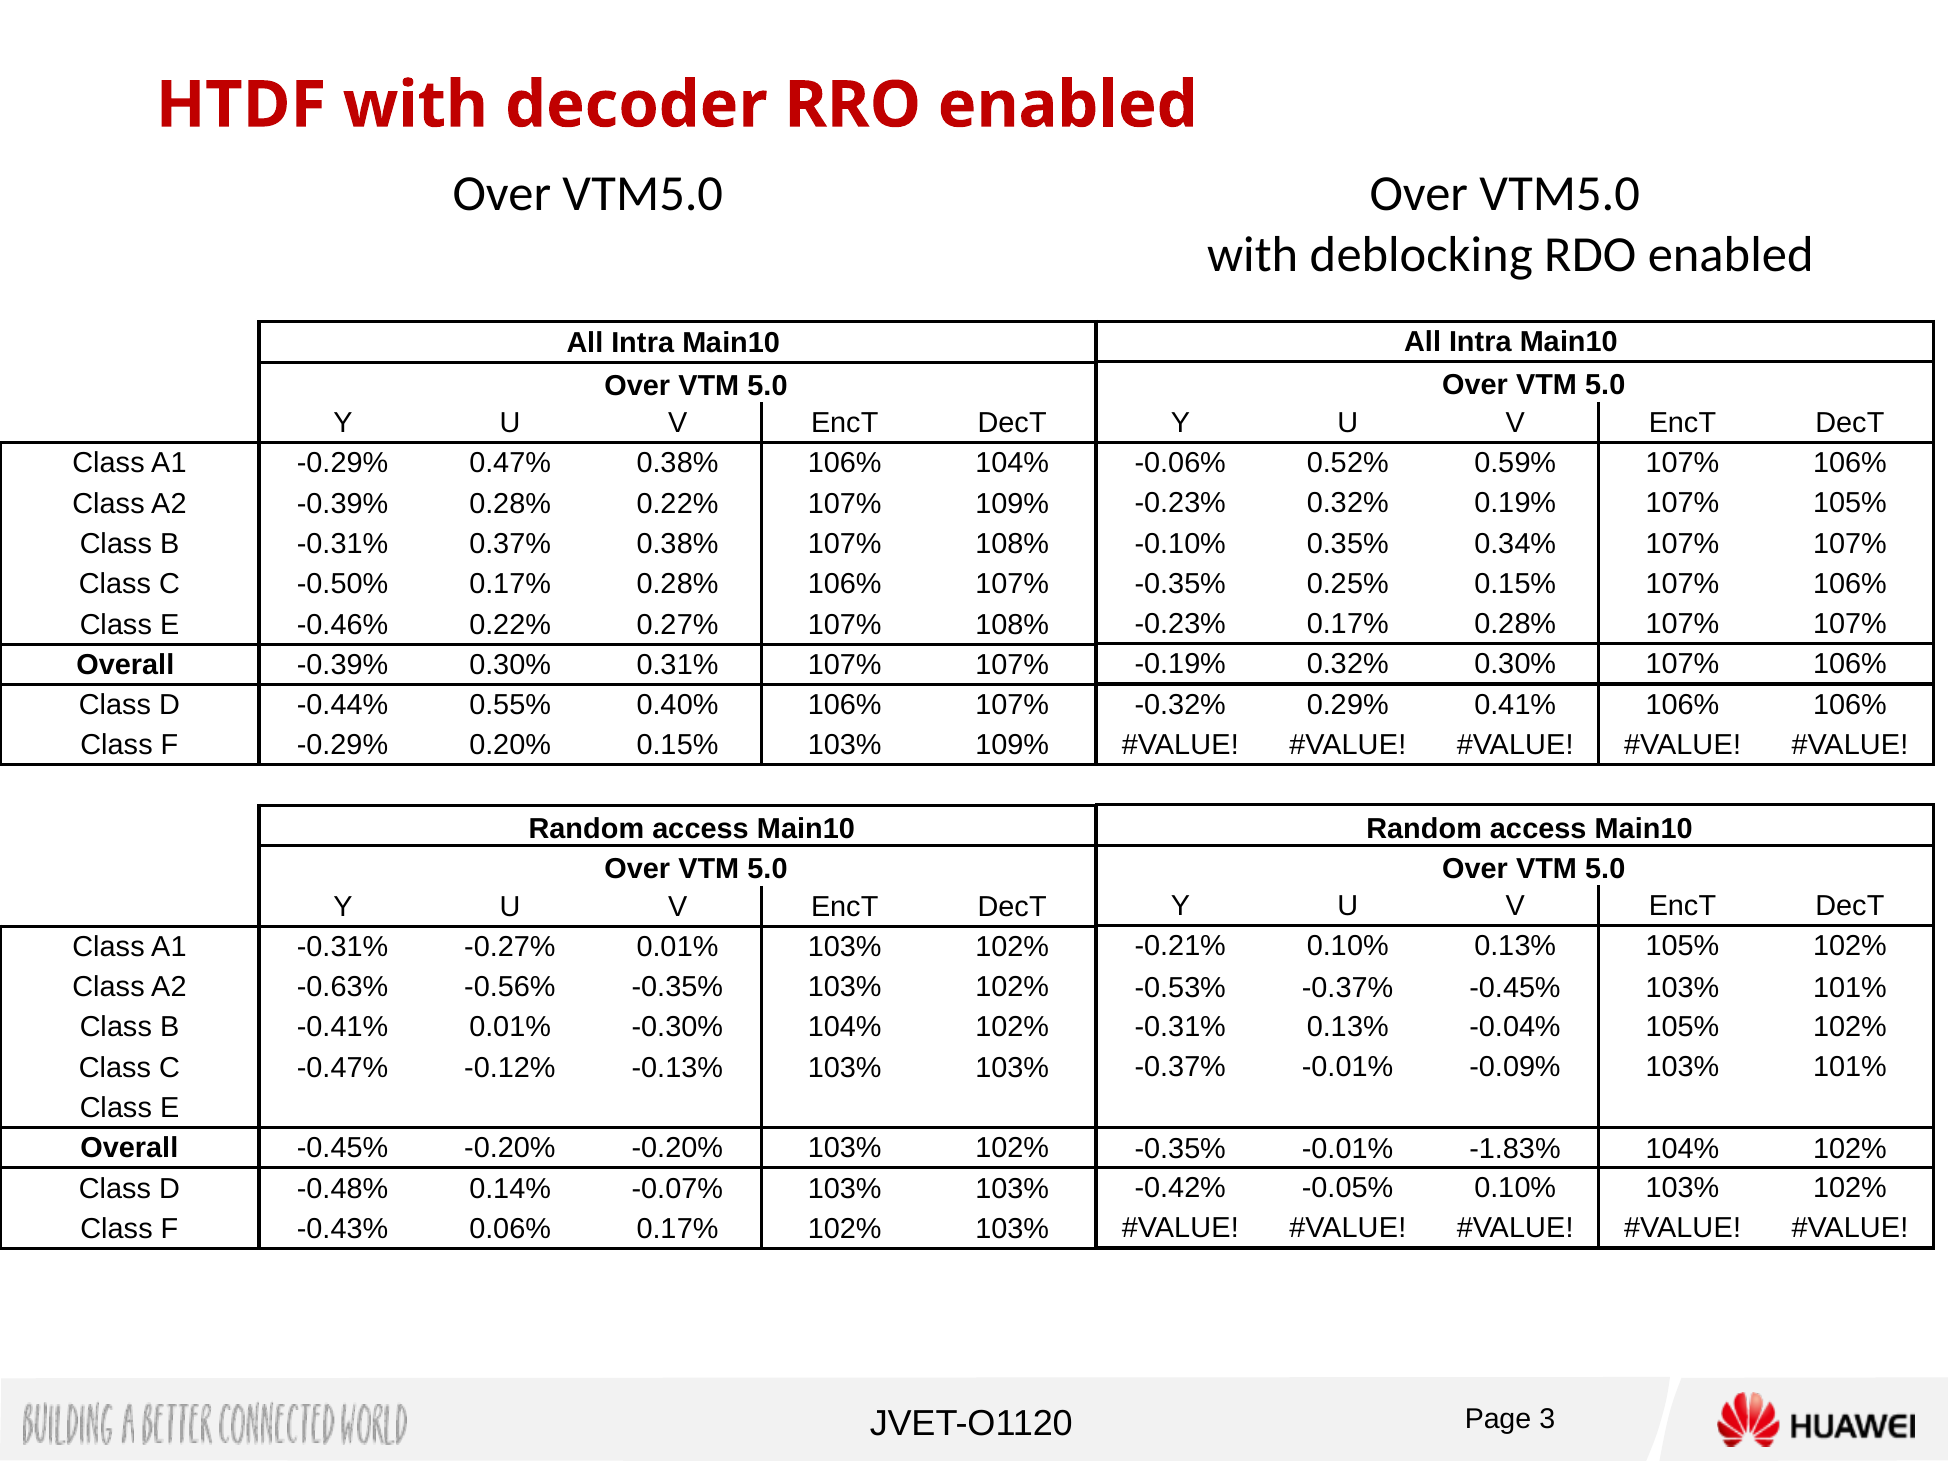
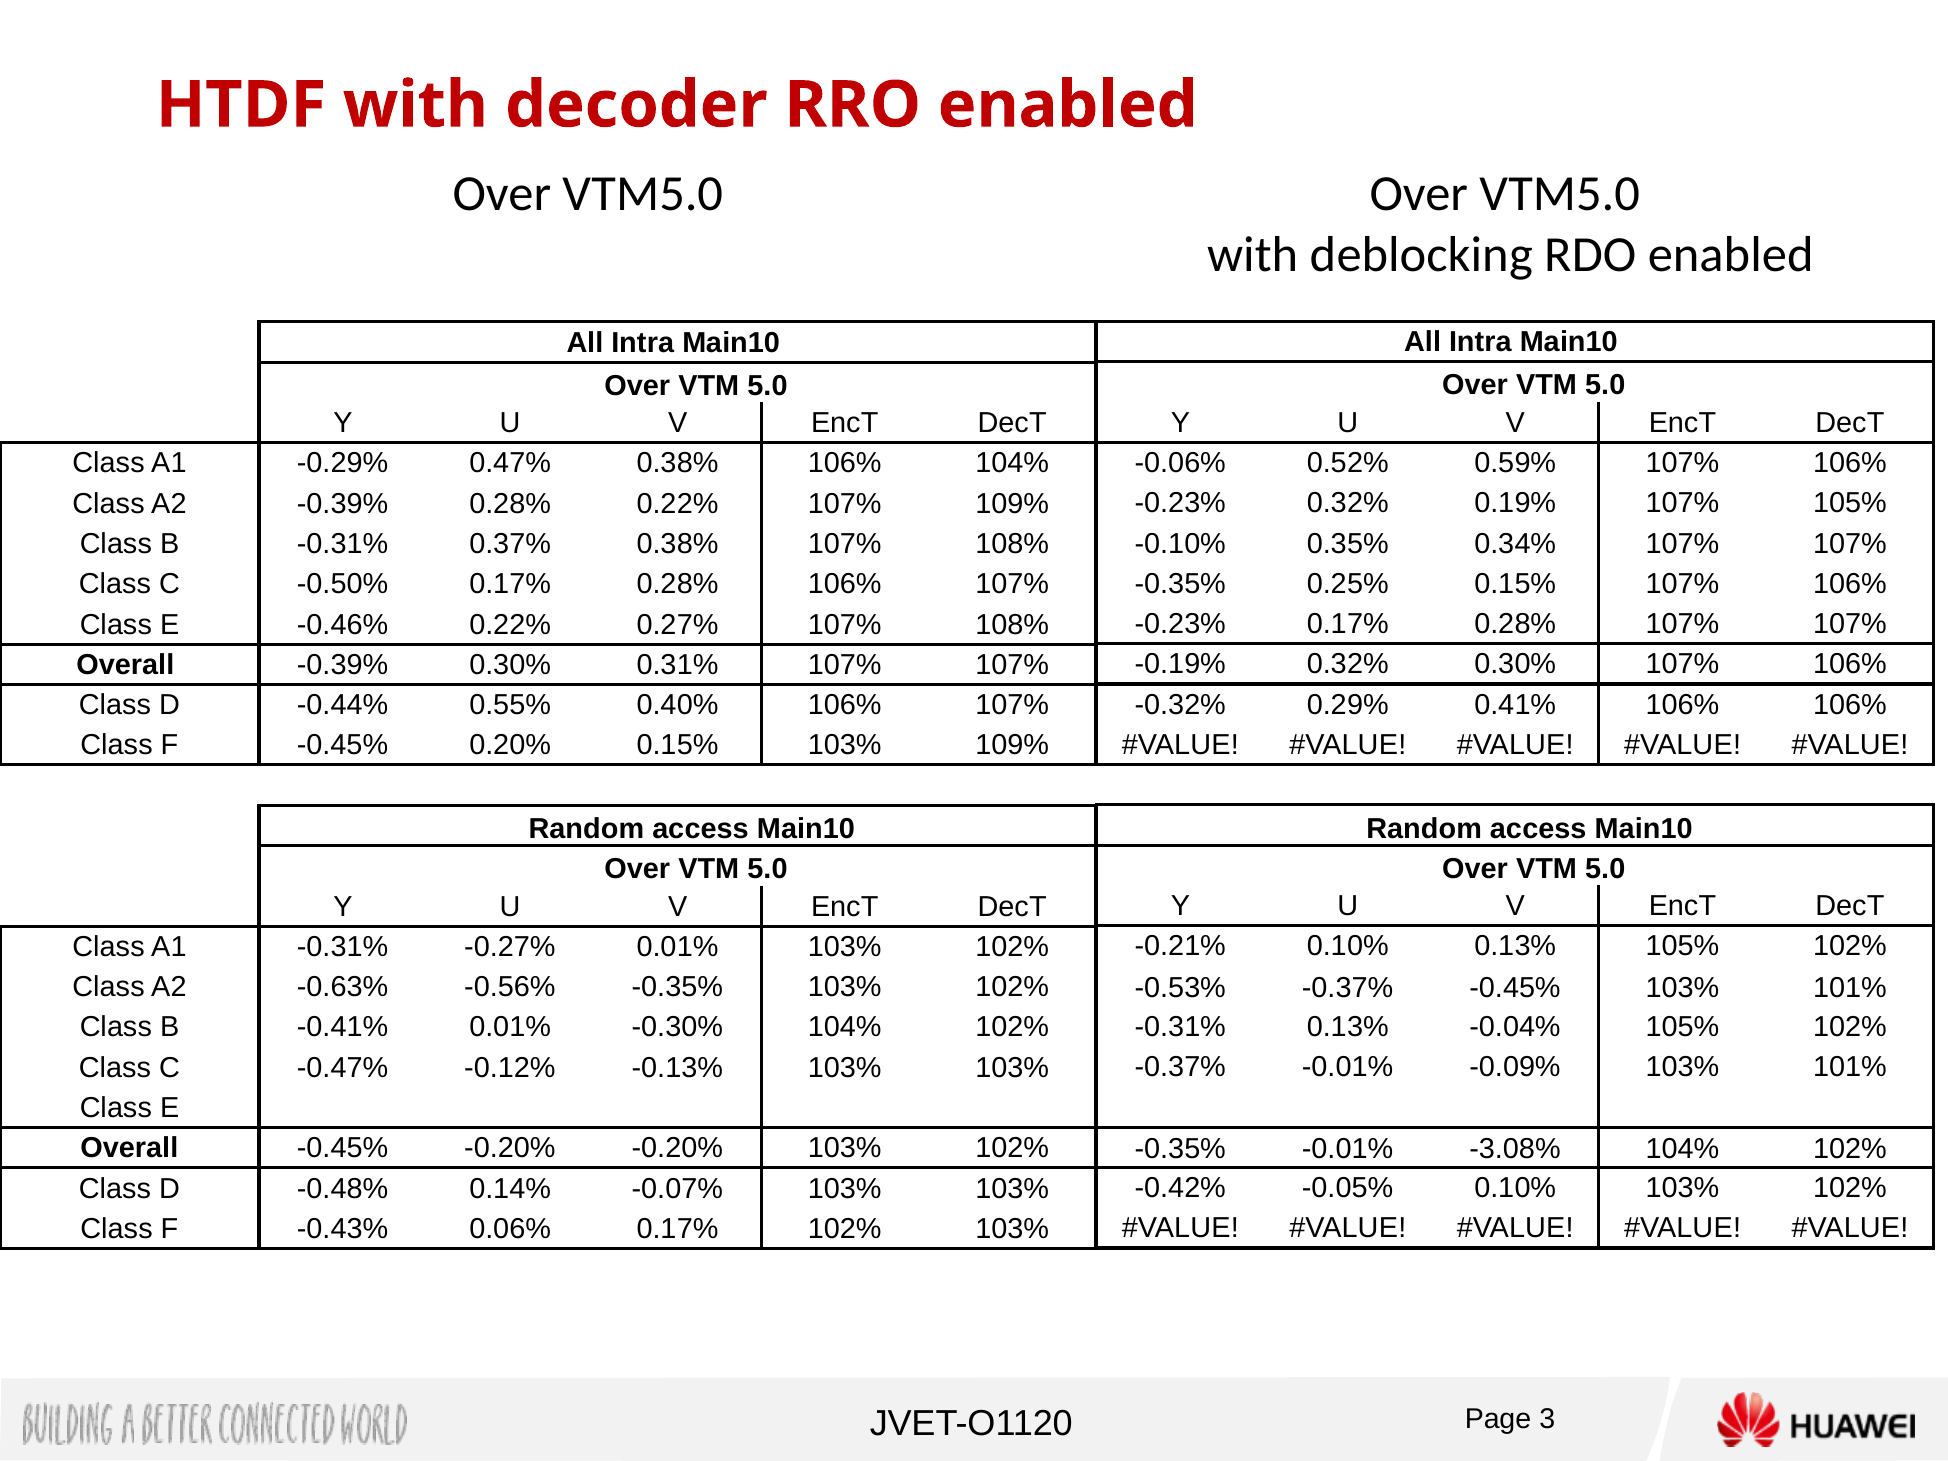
F -0.29%: -0.29% -> -0.45%
-1.83%: -1.83% -> -3.08%
